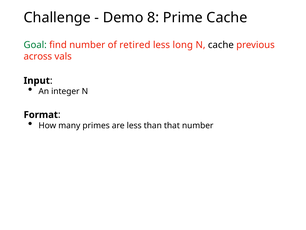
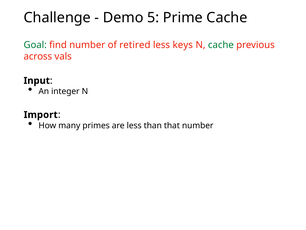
8: 8 -> 5
long: long -> keys
cache at (221, 45) colour: black -> green
Format: Format -> Import
